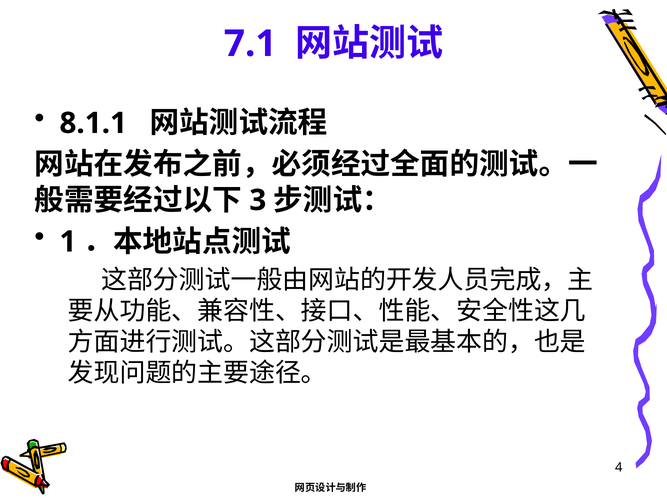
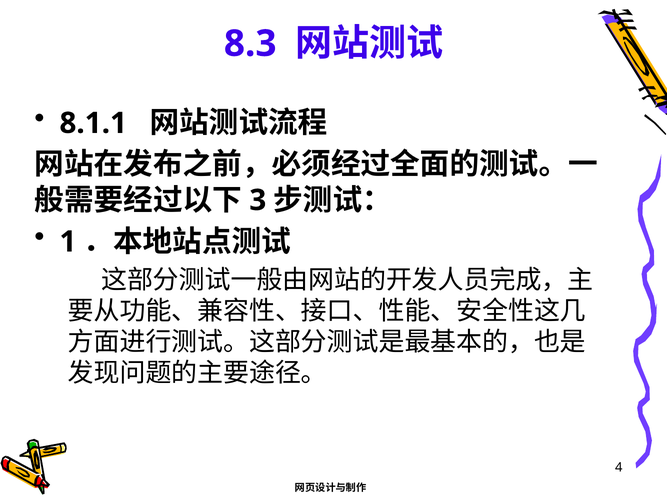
7.1: 7.1 -> 8.3
